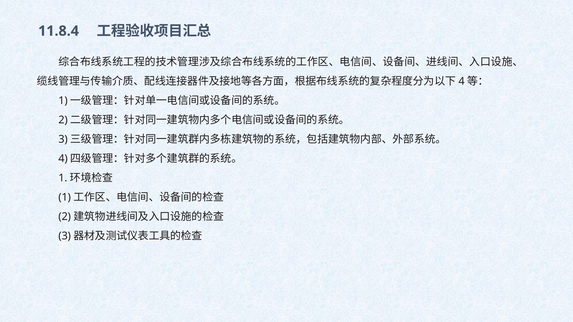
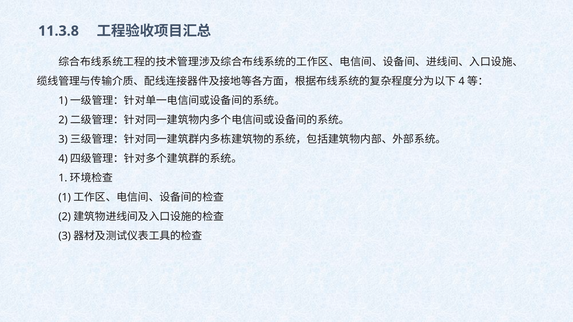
11.8.4: 11.8.4 -> 11.3.8
